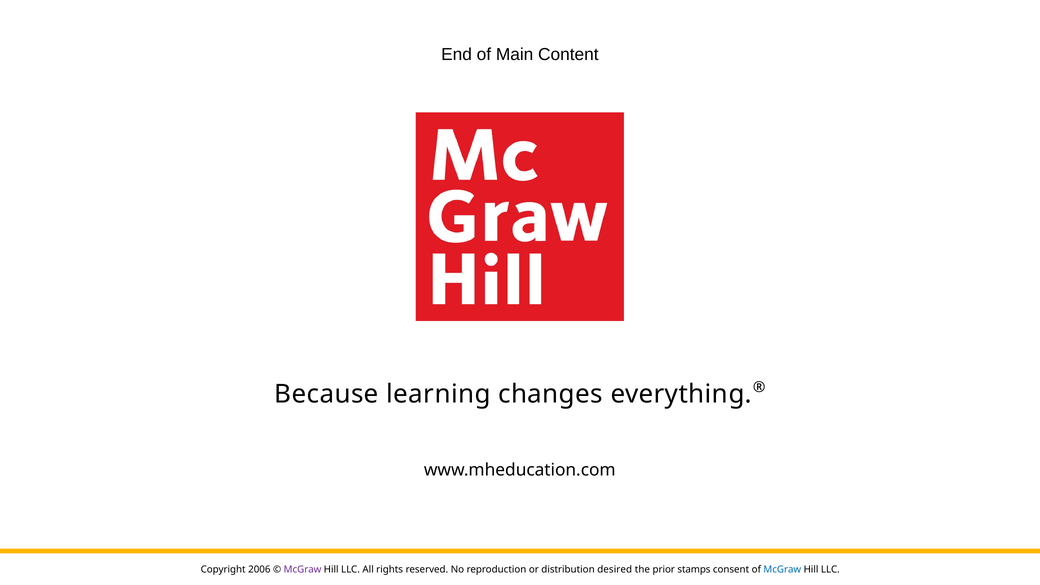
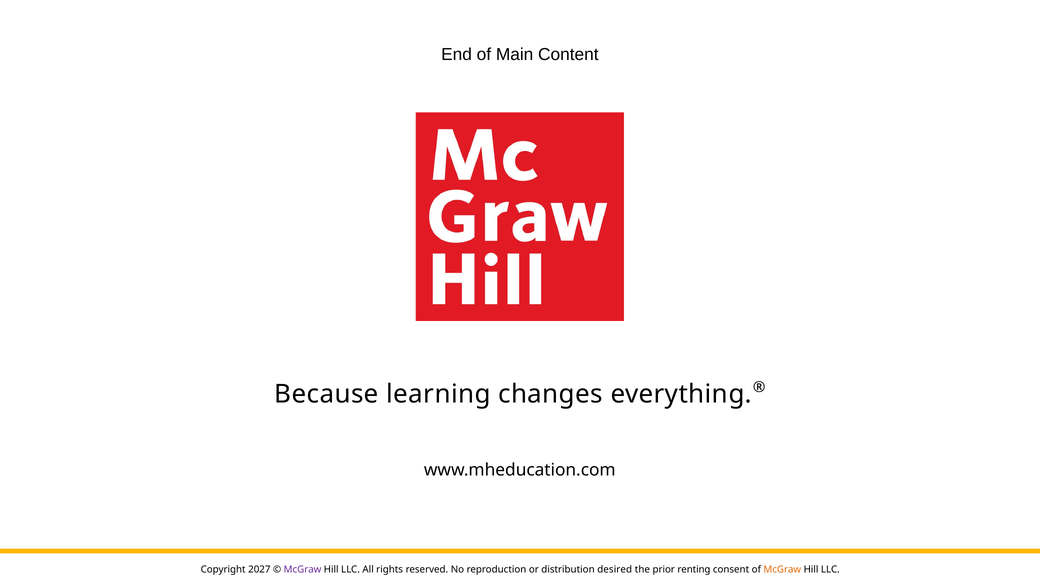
2006: 2006 -> 2027
stamps: stamps -> renting
McGraw at (782, 570) colour: blue -> orange
